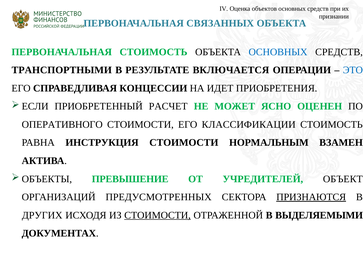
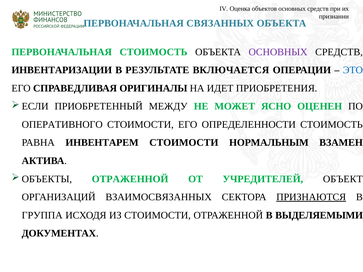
ОСНОВНЫХ at (278, 52) colour: blue -> purple
ТРАНСПОРТНЫМИ: ТРАНСПОРТНЫМИ -> ИНВЕНТАРИЗАЦИИ
КОНЦЕССИИ: КОНЦЕССИИ -> ОРИГИНАЛЫ
РАСЧЕТ: РАСЧЕТ -> МЕЖДУ
КЛАССИФИКАЦИИ: КЛАССИФИКАЦИИ -> ОПРЕДЕЛЕННОСТИ
ИНСТРУКЦИЯ: ИНСТРУКЦИЯ -> ИНВЕНТАРЕМ
ПРЕВЫШЕНИЕ at (130, 179): ПРЕВЫШЕНИЕ -> ОТРАЖЕННОЙ
ПРЕДУСМОТРЕННЫХ: ПРЕДУСМОТРЕННЫХ -> ВЗАИМОСВЯЗАННЫХ
ДРУГИХ: ДРУГИХ -> ГРУППА
СТОИМОСТИ at (158, 215) underline: present -> none
